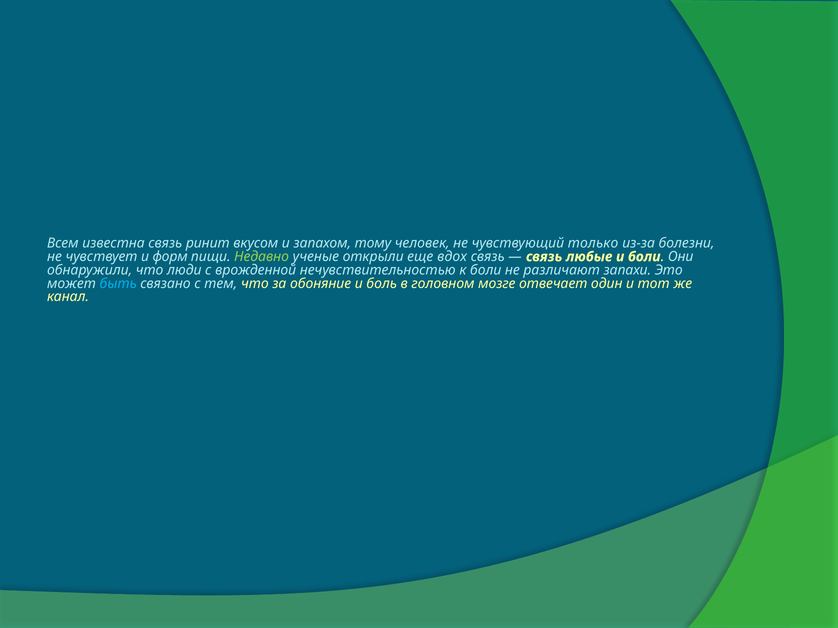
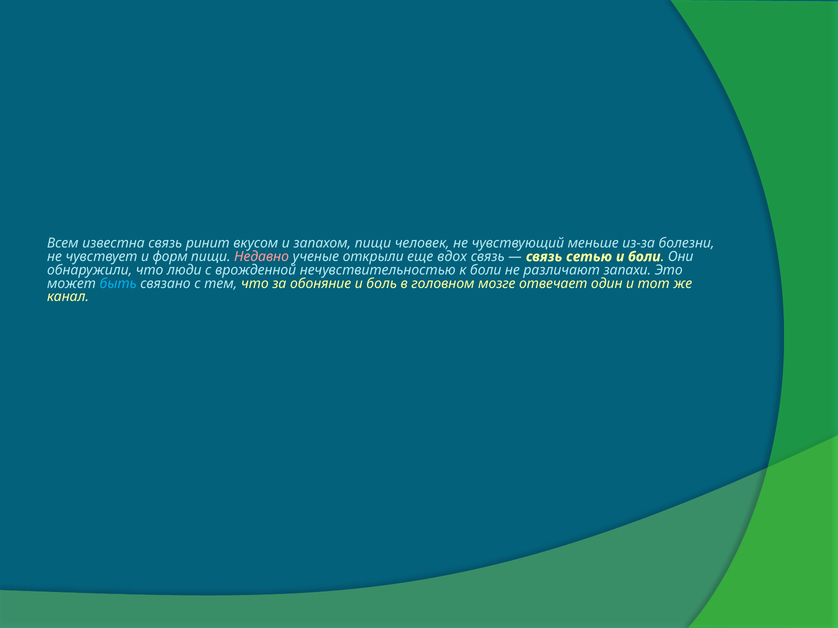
запахом тому: тому -> пищи
только: только -> меньше
Недавно colour: light green -> pink
любые: любые -> сетью
